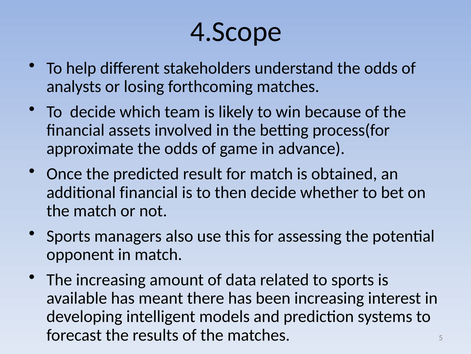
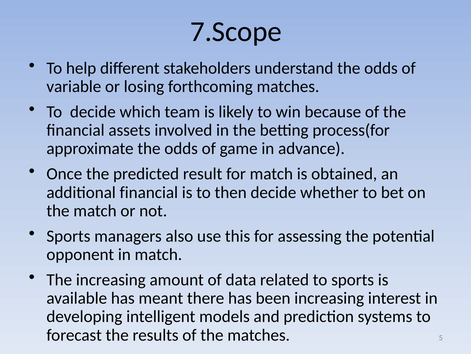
4.Scope: 4.Scope -> 7.Scope
analysts: analysts -> variable
